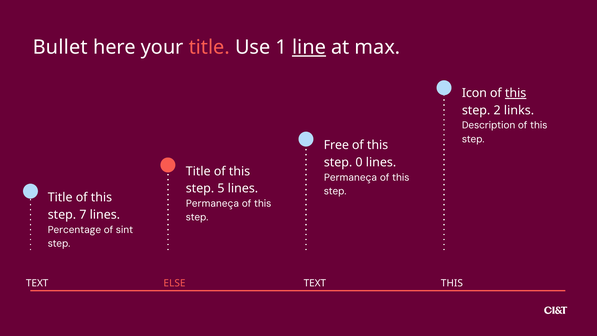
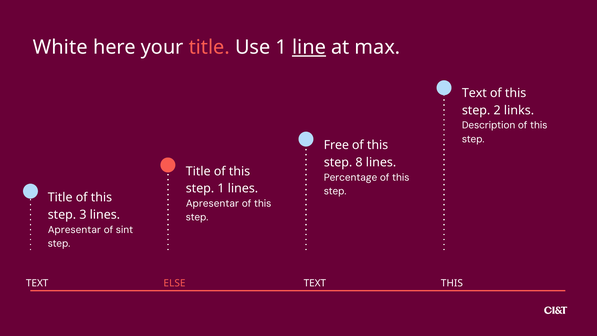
Bullet: Bullet -> White
Icon at (474, 93): Icon -> Text
this at (516, 93) underline: present -> none
0: 0 -> 8
Permaneça at (351, 177): Permaneça -> Percentage
step 5: 5 -> 1
Permaneça at (212, 203): Permaneça -> Apresentar
7: 7 -> 3
Percentage at (74, 230): Percentage -> Apresentar
